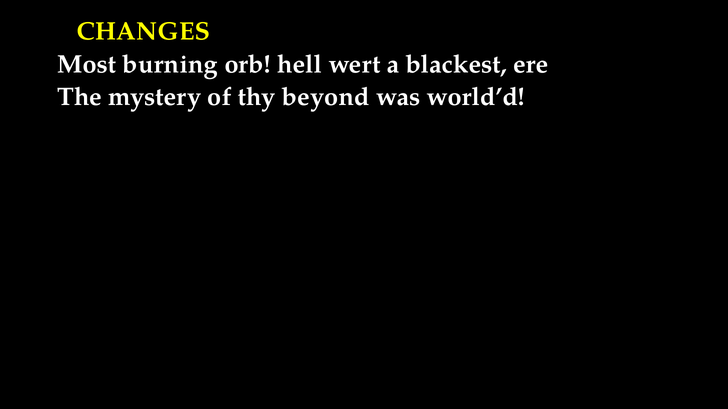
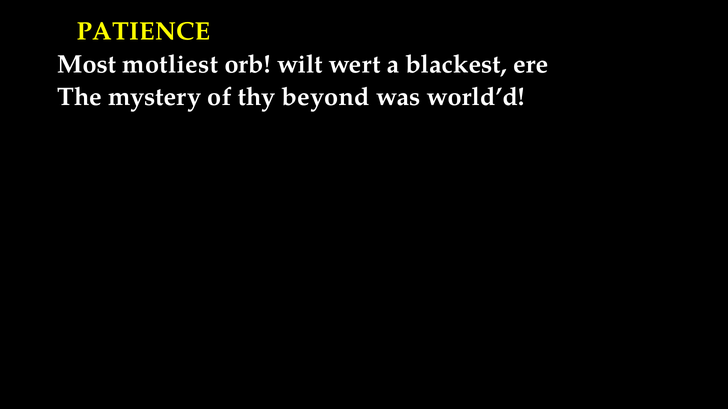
CHANGES: CHANGES -> PATIENCE
burning: burning -> motliest
hell: hell -> wilt
